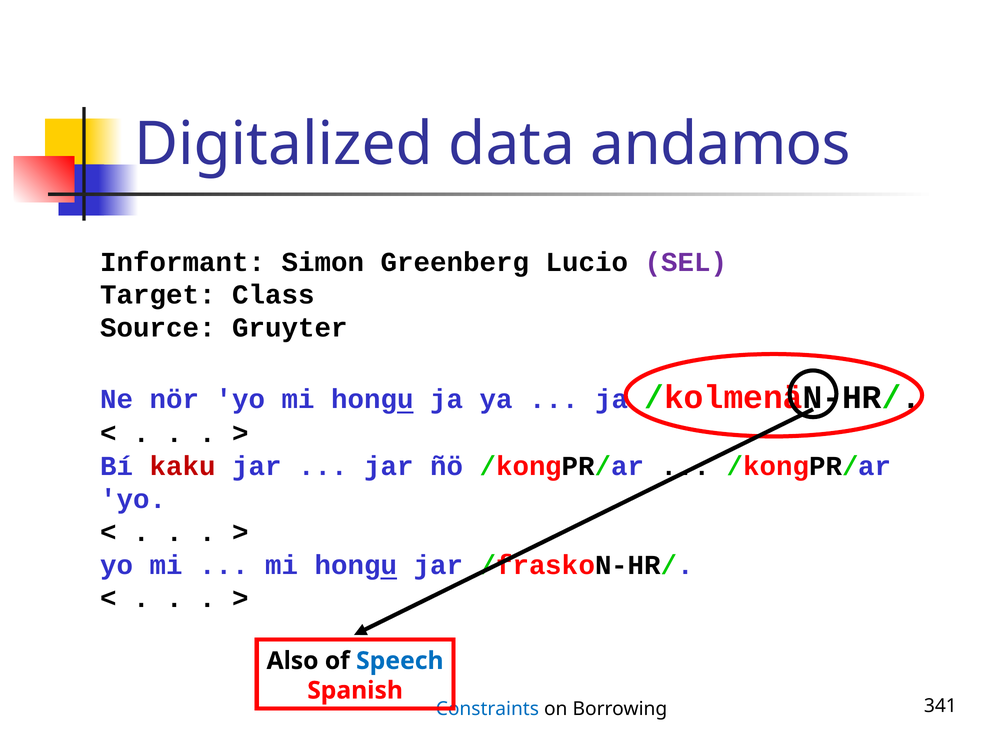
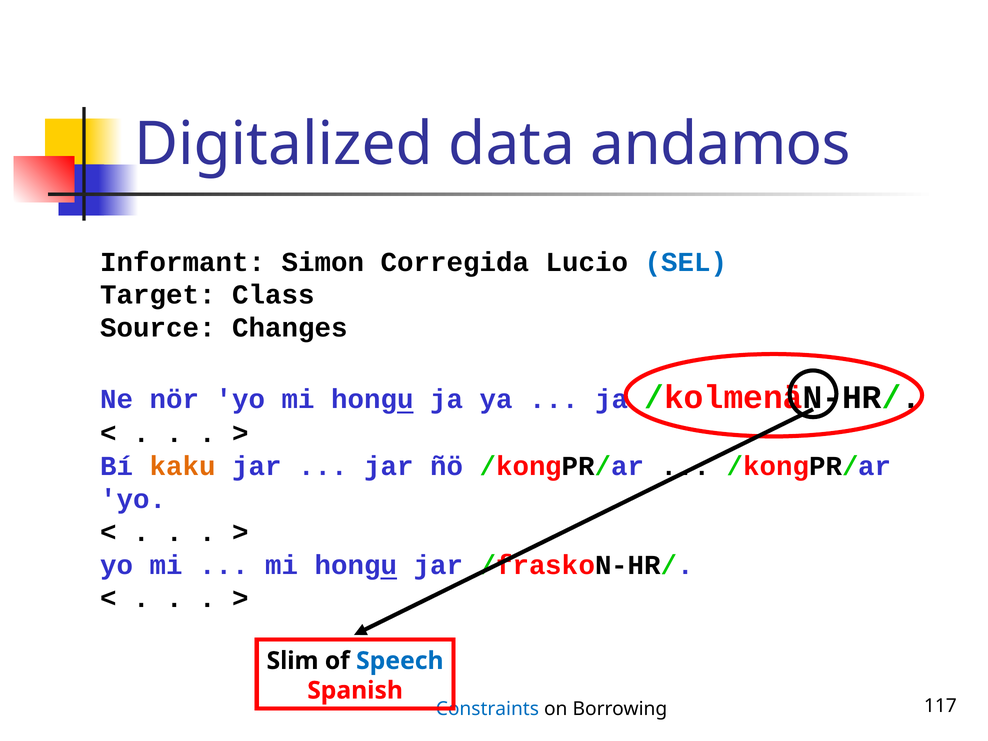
Greenberg: Greenberg -> Corregida
SEL colour: purple -> blue
Gruyter: Gruyter -> Changes
kaku colour: red -> orange
Also: Also -> Slim
341: 341 -> 117
